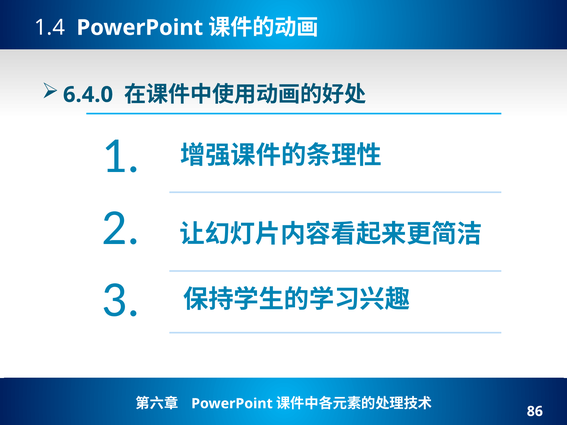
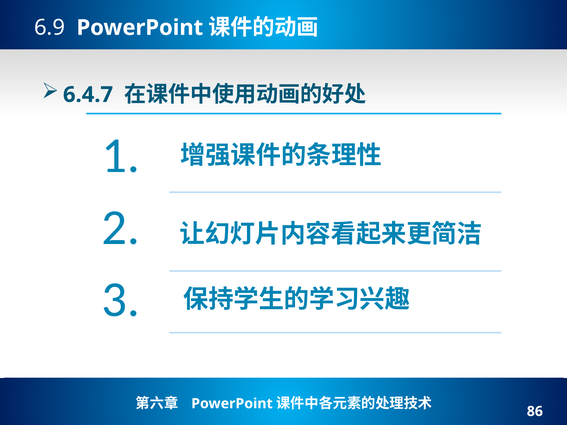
1.4: 1.4 -> 6.9
6.4.0: 6.4.0 -> 6.4.7
